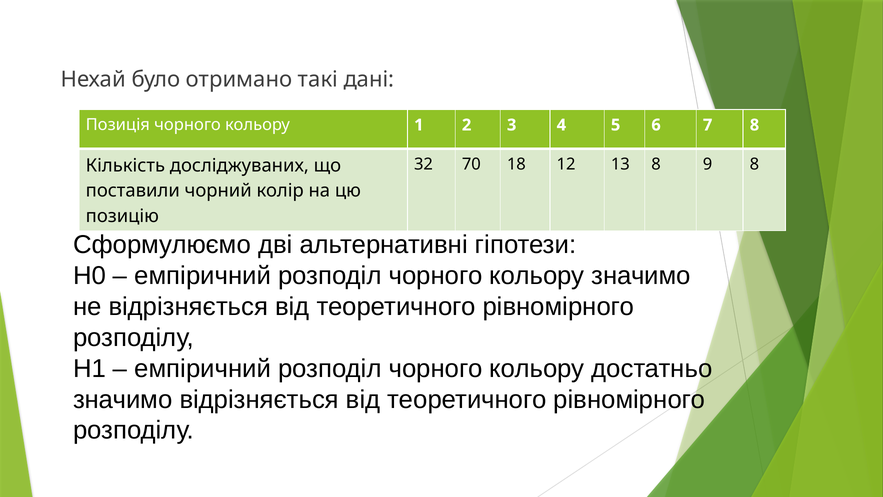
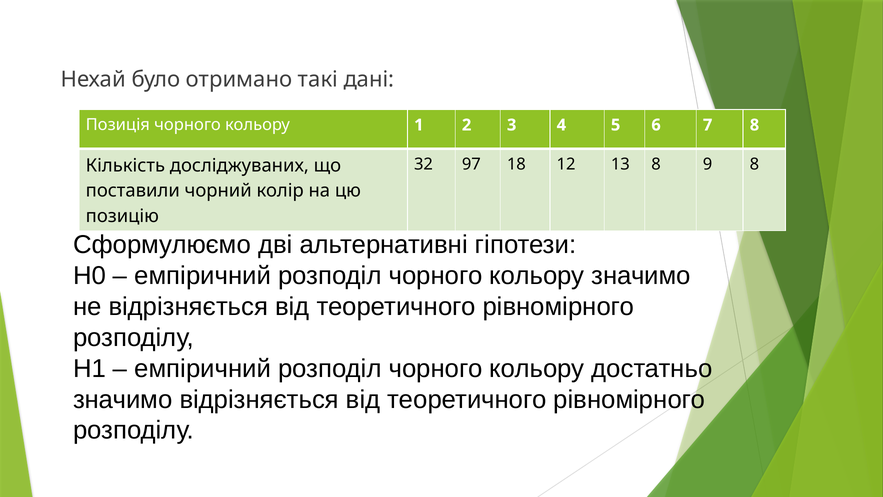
70: 70 -> 97
